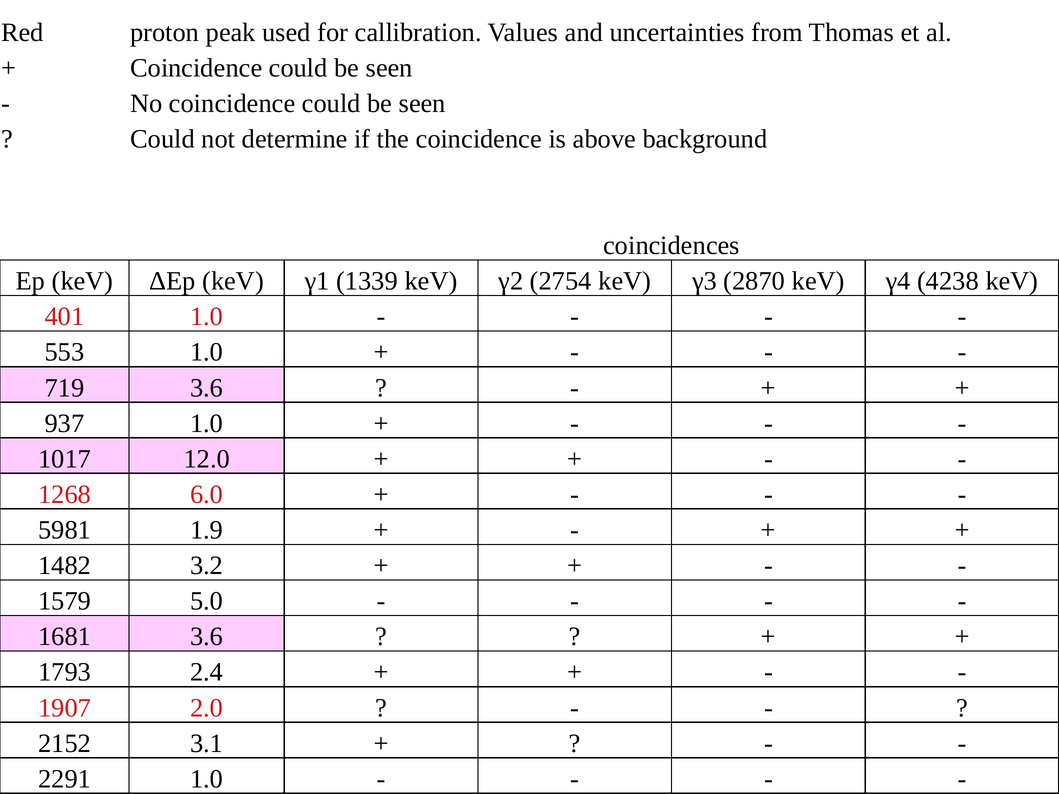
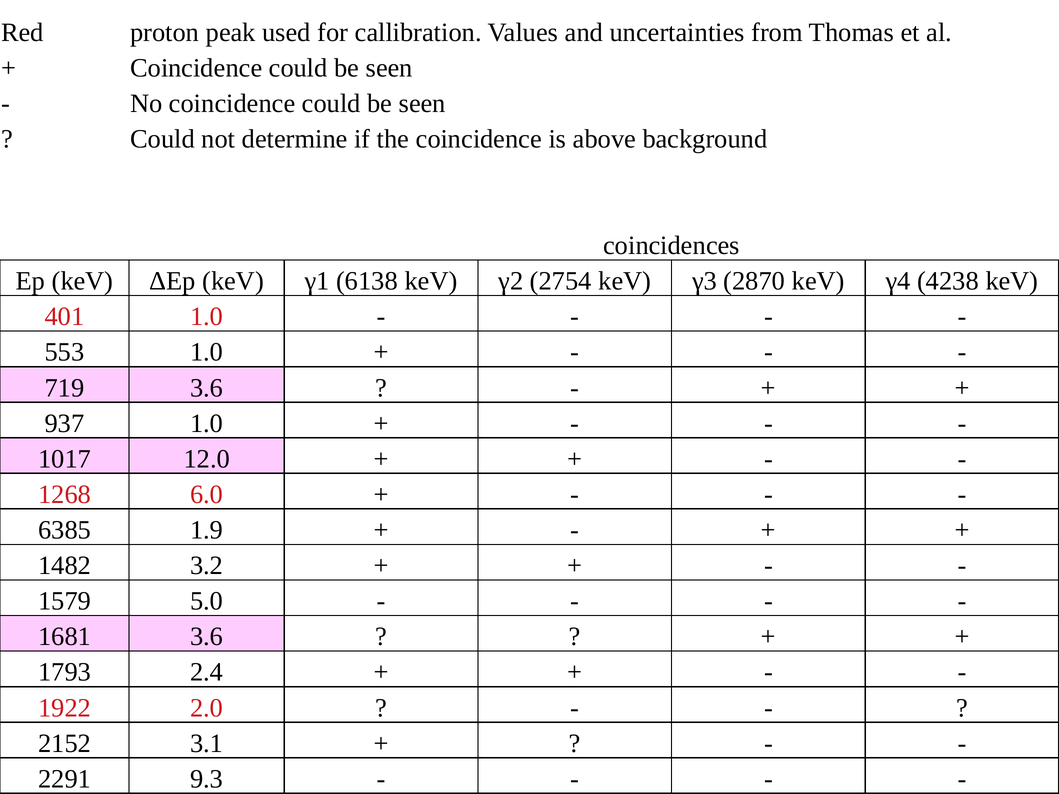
1339: 1339 -> 6138
5981: 5981 -> 6385
1907: 1907 -> 1922
2291 1.0: 1.0 -> 9.3
